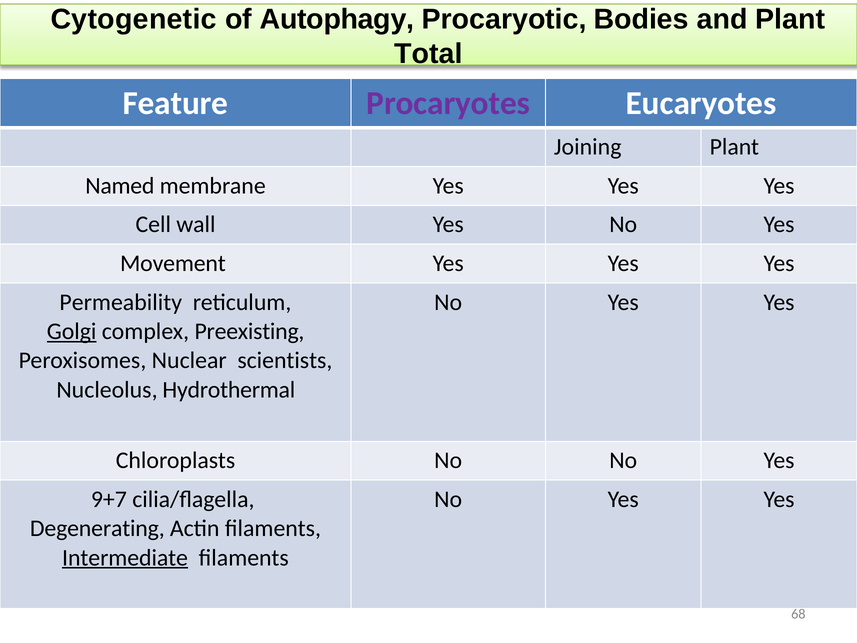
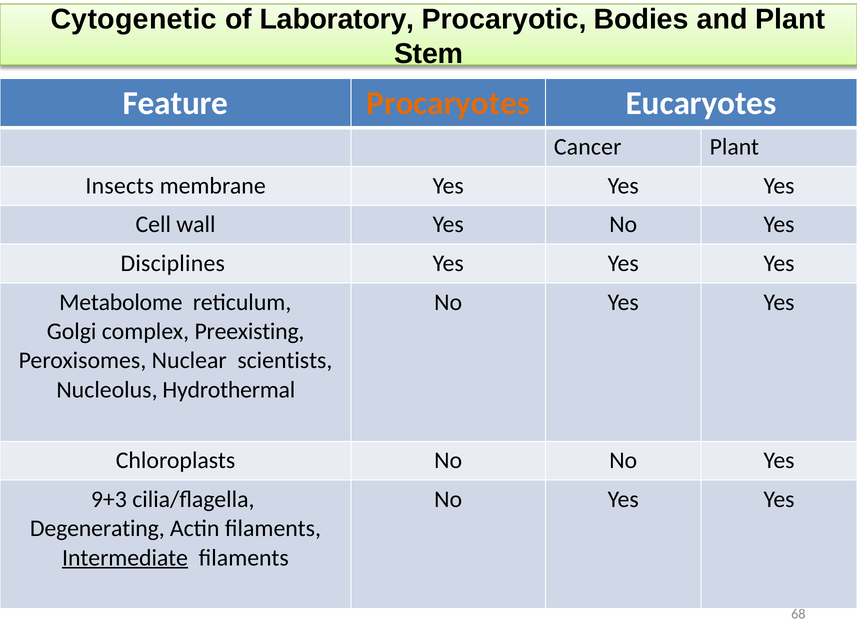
Autophagy: Autophagy -> Laboratory
Total: Total -> Stem
Procaryotes colour: purple -> orange
Joining: Joining -> Cancer
Named: Named -> Insects
Movement: Movement -> Disciplines
Permeability: Permeability -> Metabolome
Golgi underline: present -> none
9+7: 9+7 -> 9+3
